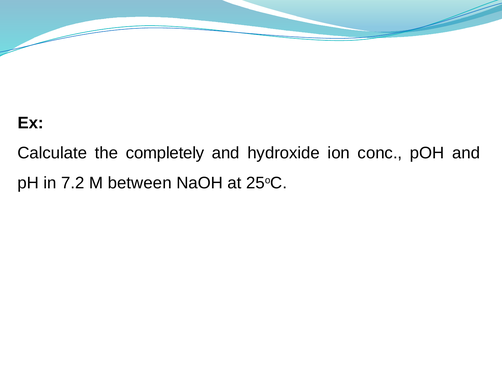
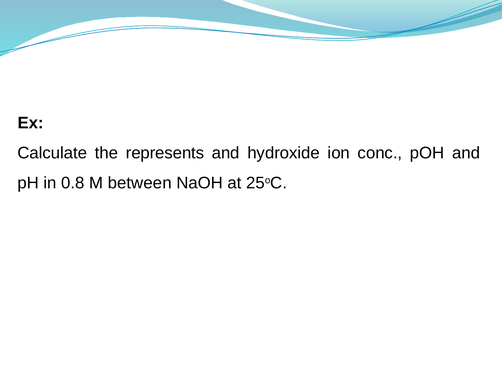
completely: completely -> represents
7.2: 7.2 -> 0.8
